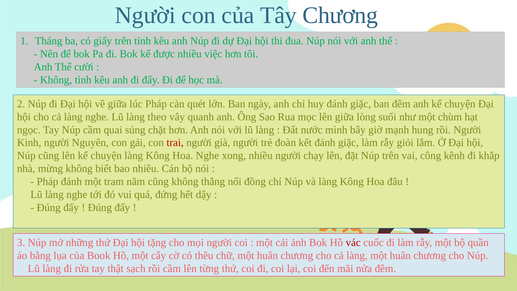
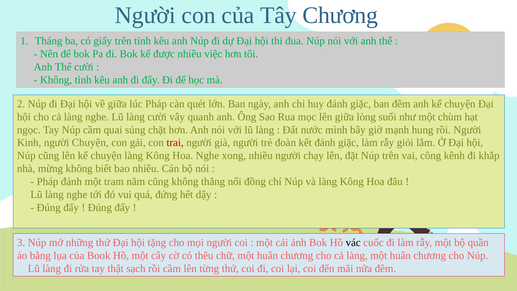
làng theo: theo -> cười
người Nguyên: Nguyên -> Chuyện
vác colour: red -> black
